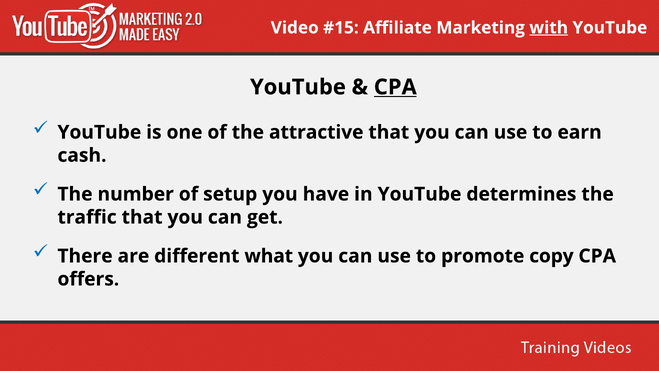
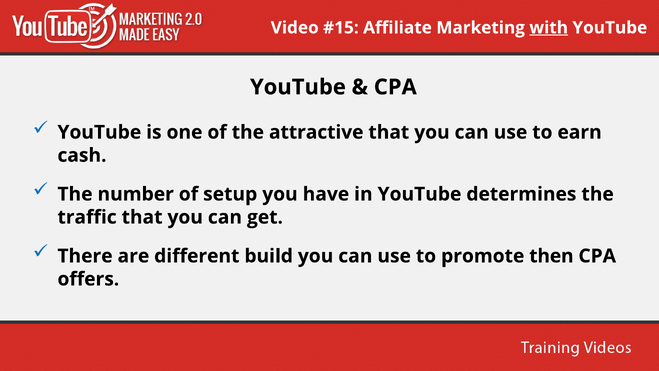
CPA at (395, 87) underline: present -> none
what: what -> build
copy: copy -> then
